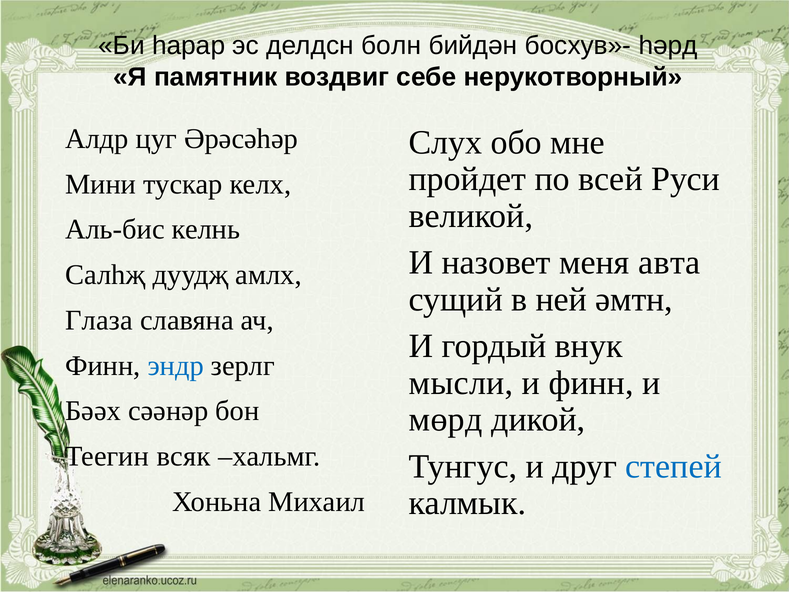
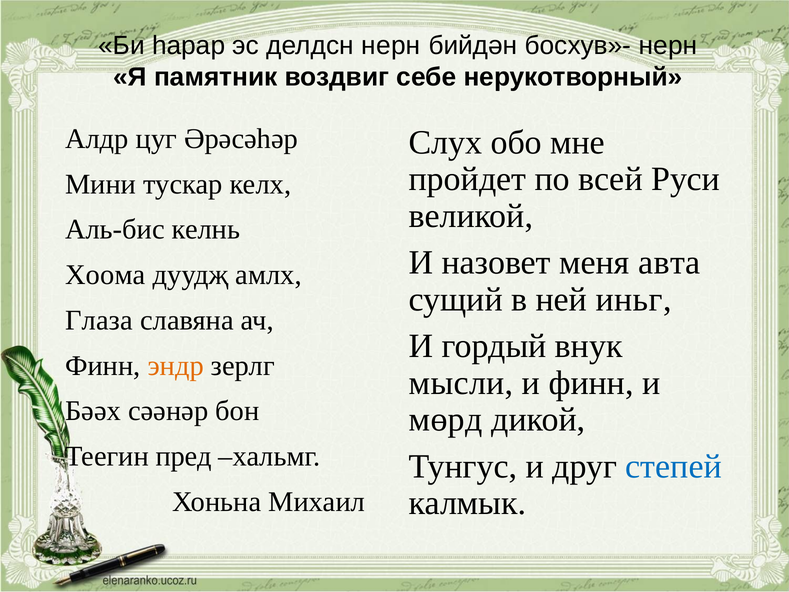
делдсн болн: болн -> нерн
босхув»- həрд: həрд -> нерн
Салһҗ: Салһҗ -> Хоома
әмтн: әмтн -> иньг
эндр colour: blue -> orange
всяк: всяк -> пред
